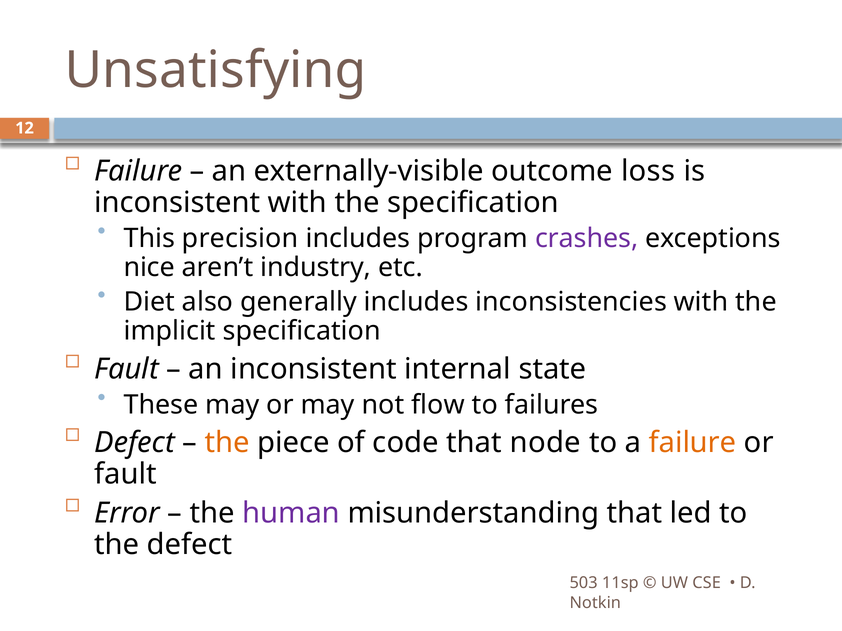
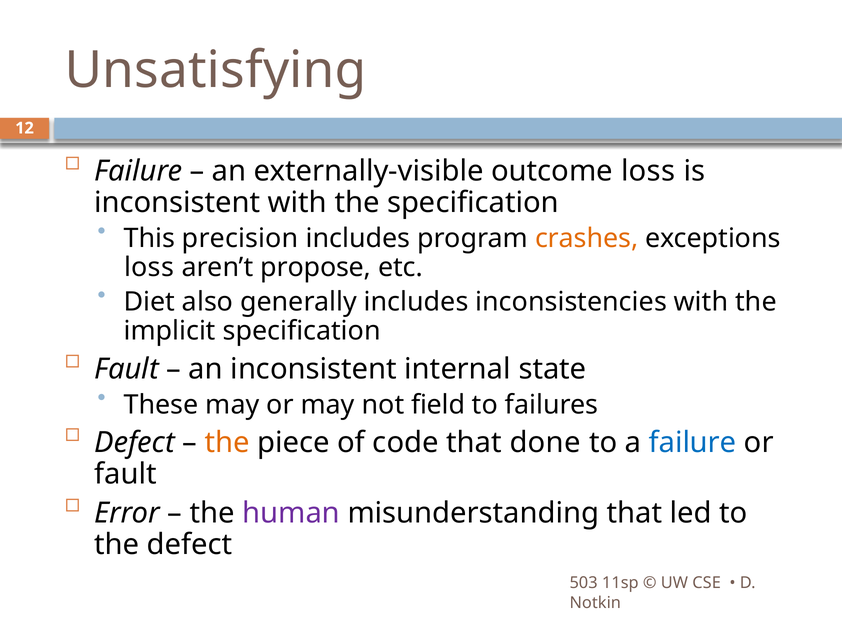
crashes colour: purple -> orange
nice at (149, 267): nice -> loss
industry: industry -> propose
flow: flow -> field
node: node -> done
failure at (693, 443) colour: orange -> blue
